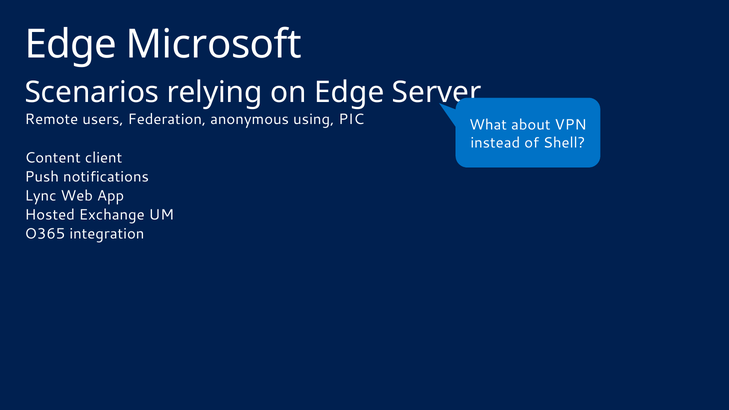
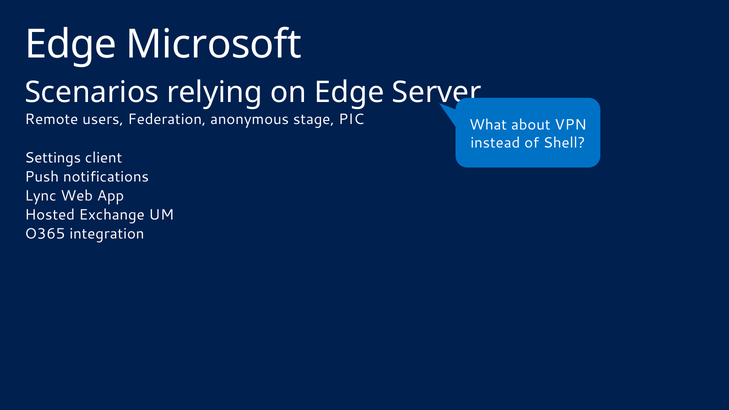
using: using -> stage
Content: Content -> Settings
